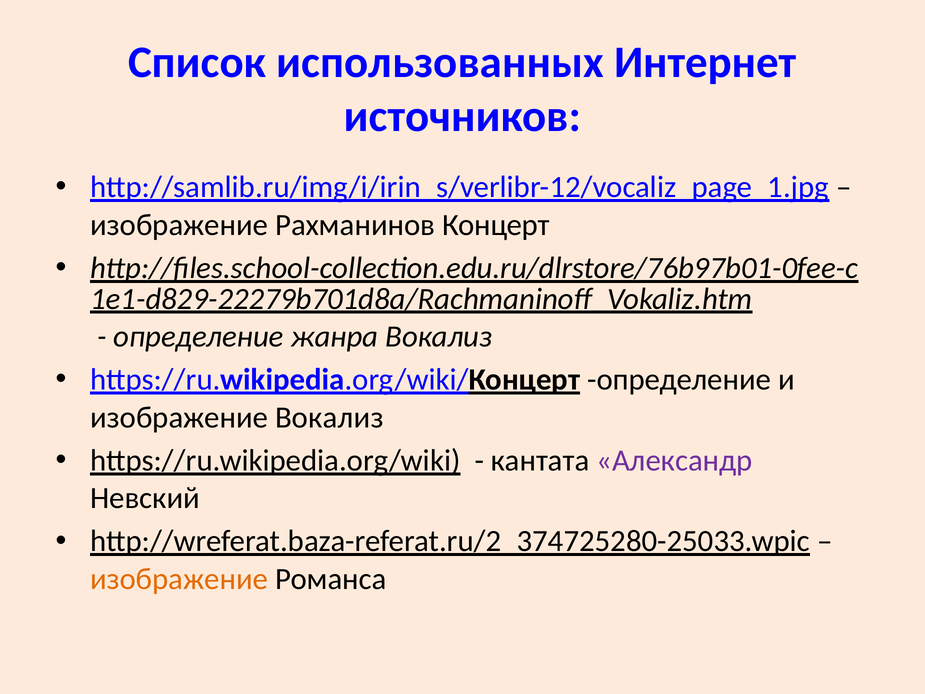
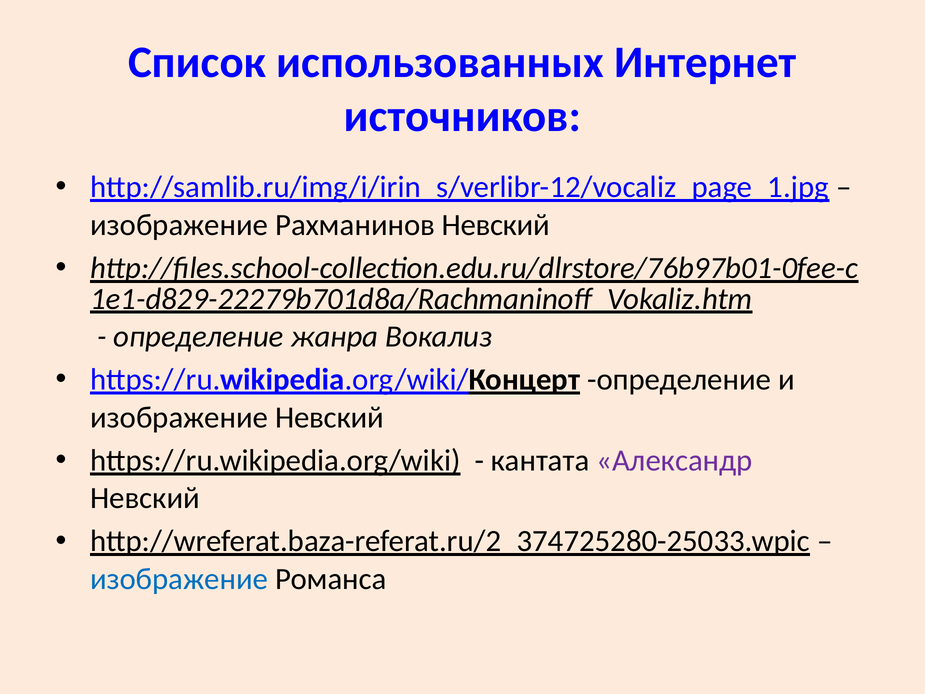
Рахманинов Концерт: Концерт -> Невский
изображение Вокализ: Вокализ -> Невский
изображение at (179, 579) colour: orange -> blue
